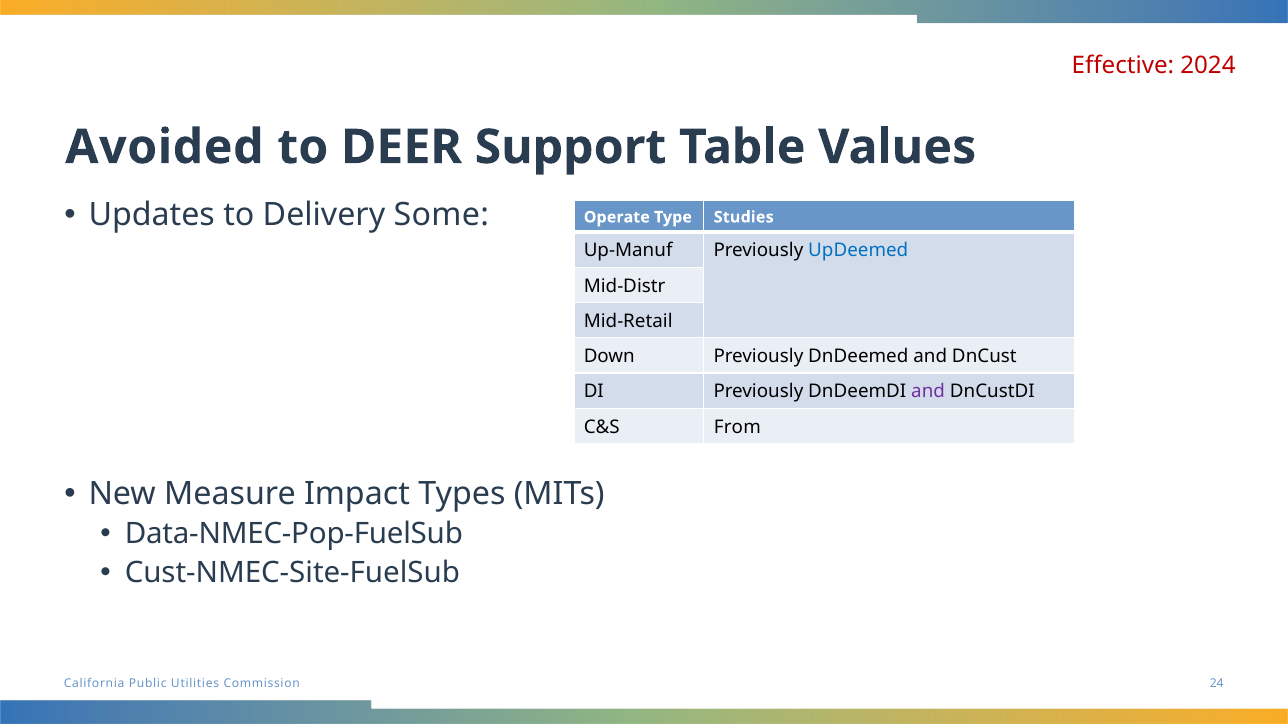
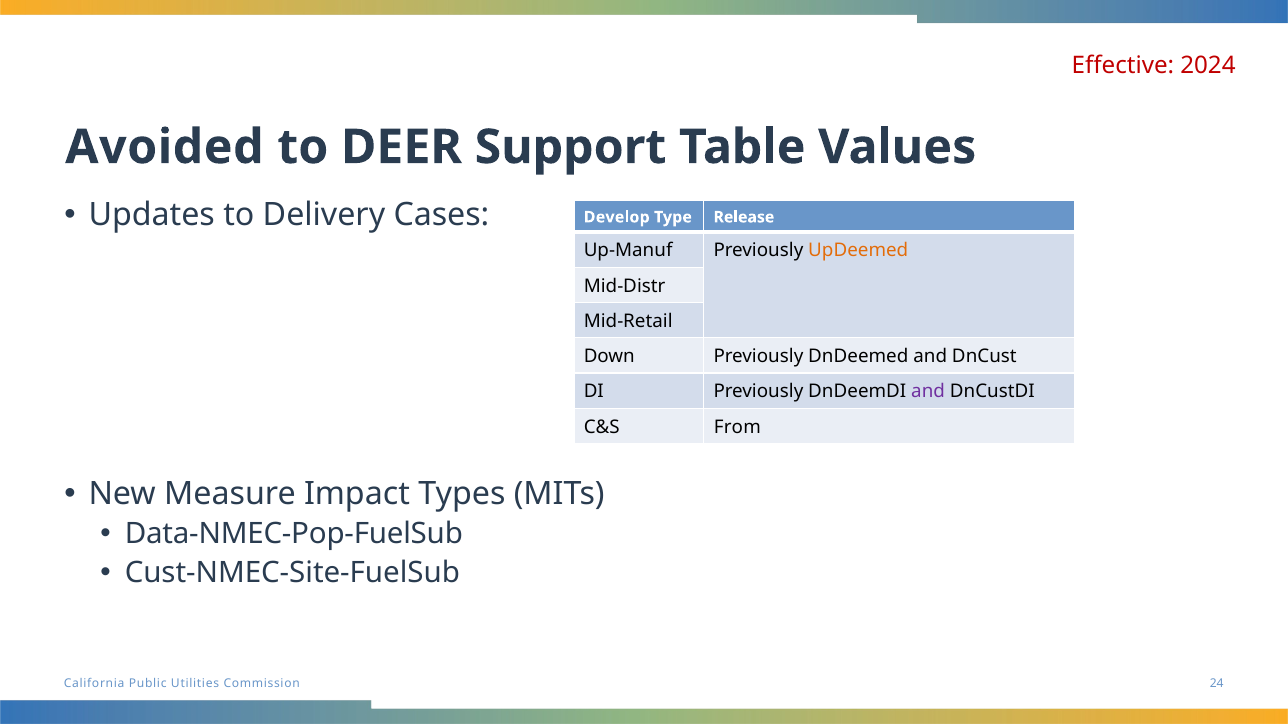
Some: Some -> Cases
Operate: Operate -> Develop
Studies: Studies -> Release
UpDeemed colour: blue -> orange
